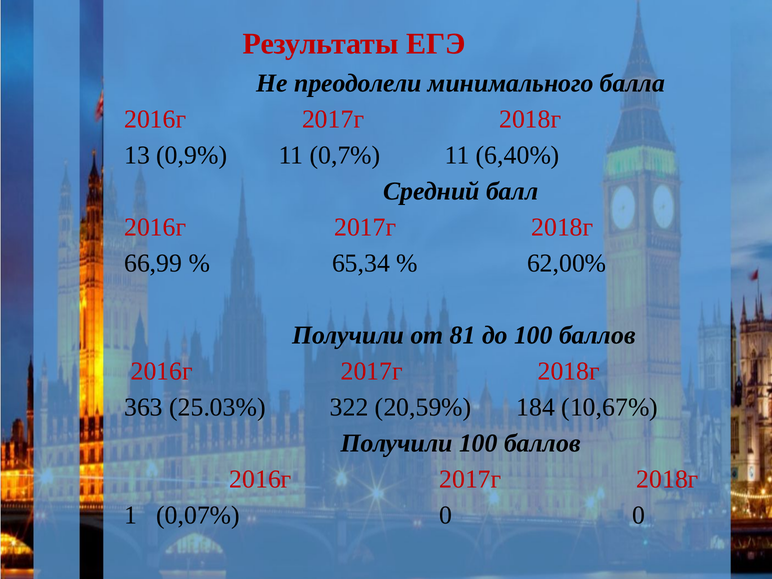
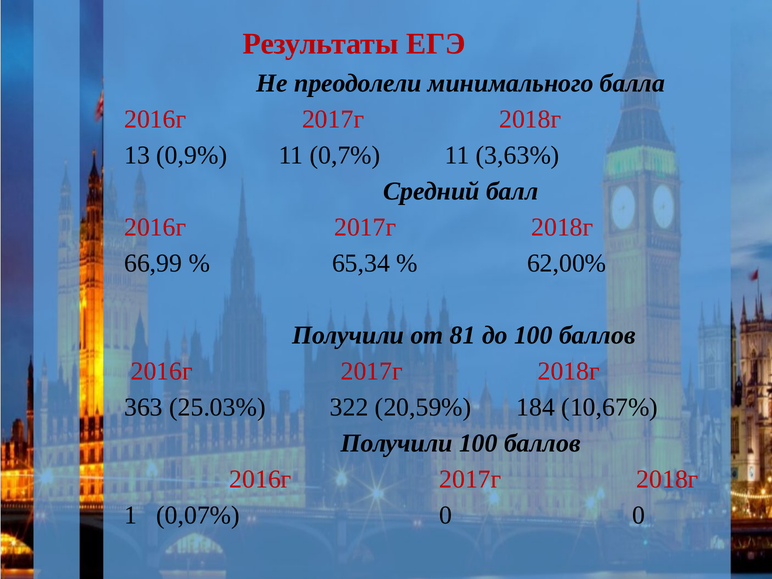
6,40%: 6,40% -> 3,63%
